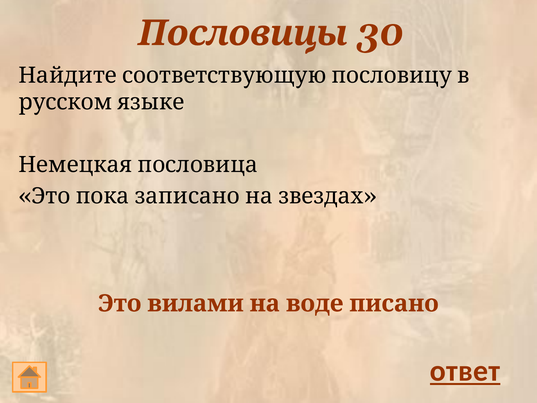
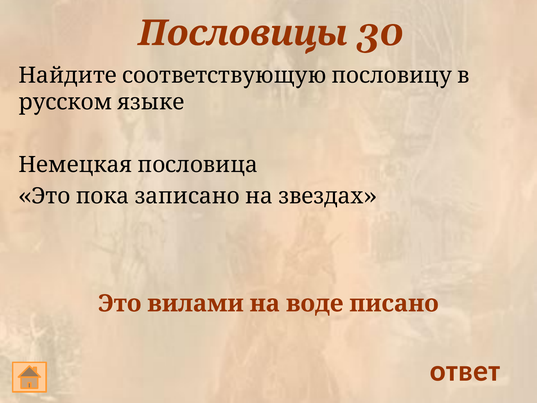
ответ underline: present -> none
